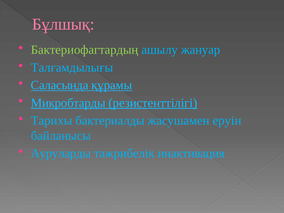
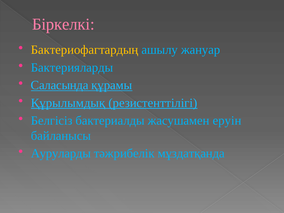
Бұлшық: Бұлшық -> Біркелкі
Бактериофагтардың colour: light green -> yellow
Талғамдылығы: Талғамдылығы -> Бактерияларды
Микробтарды: Микробтарды -> Құрылымдық
Тарихы: Тарихы -> Белгісіз
инактивация: инактивация -> мұздатқанда
